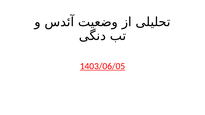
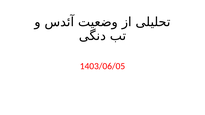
1403/06/05 underline: present -> none
